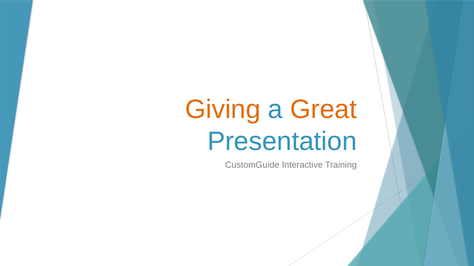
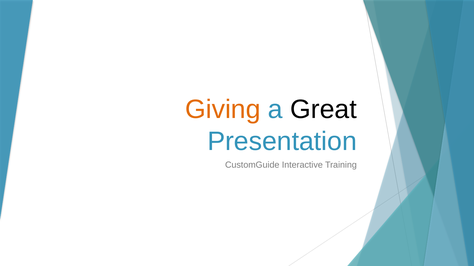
Great colour: orange -> black
